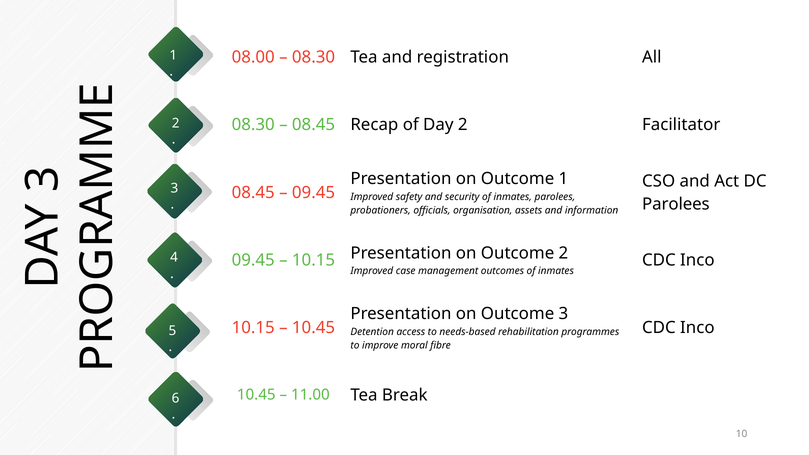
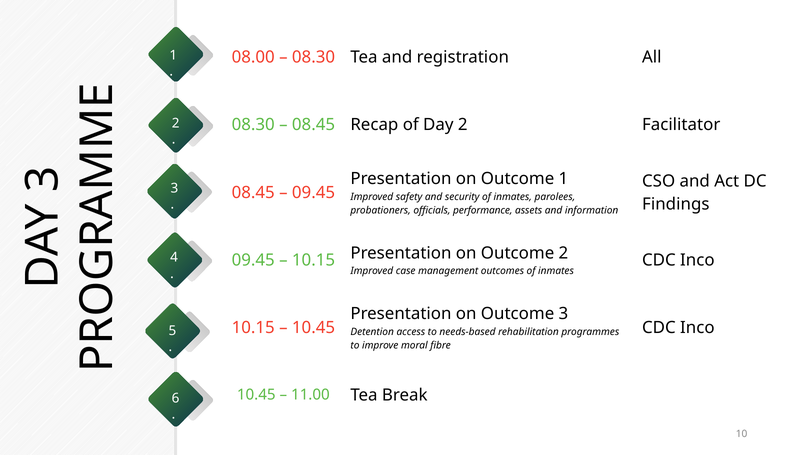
Parolees at (676, 204): Parolees -> Findings
organisation: organisation -> performance
